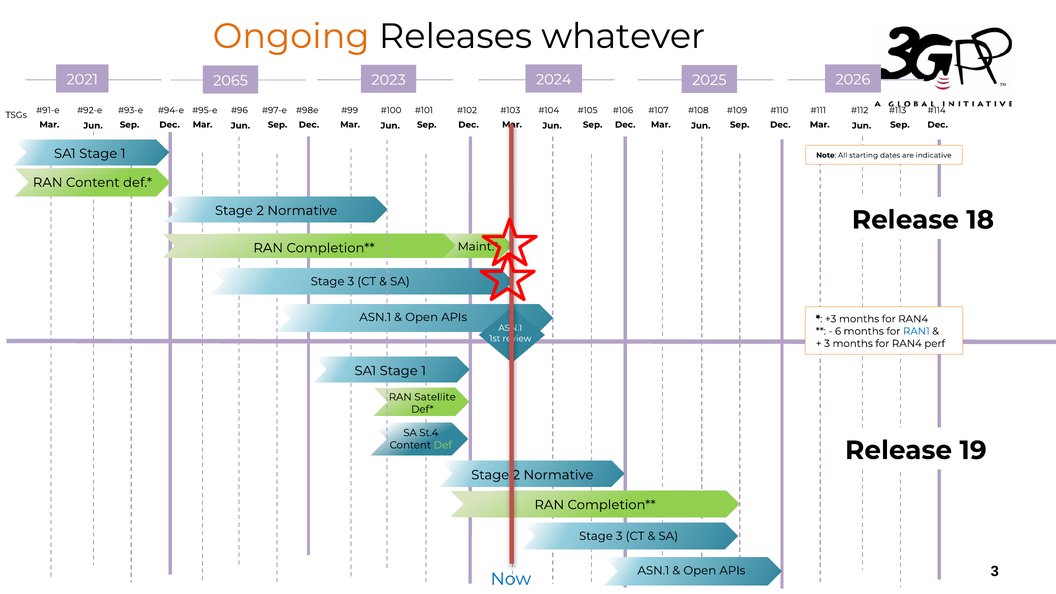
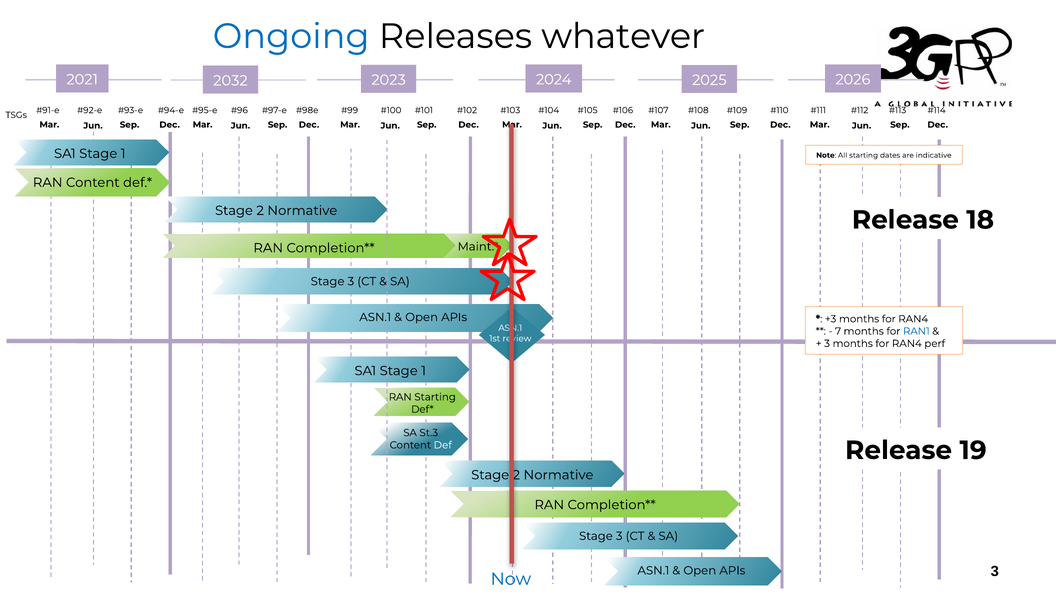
Ongoing colour: orange -> blue
2065: 2065 -> 2032
6: 6 -> 7
RAN Satellite: Satellite -> Starting
St.4: St.4 -> St.3
Def colour: light green -> white
